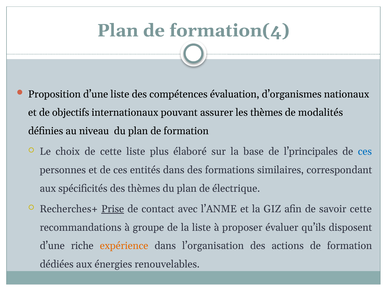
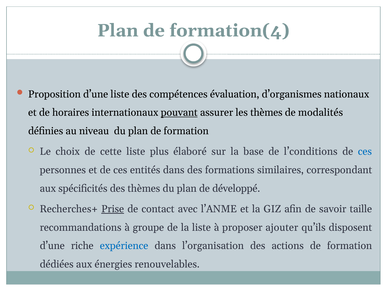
objectifs: objectifs -> horaires
pouvant underline: none -> present
l’principales: l’principales -> l’conditions
électrique: électrique -> développé
savoir cette: cette -> taille
évaluer: évaluer -> ajouter
expérience colour: orange -> blue
